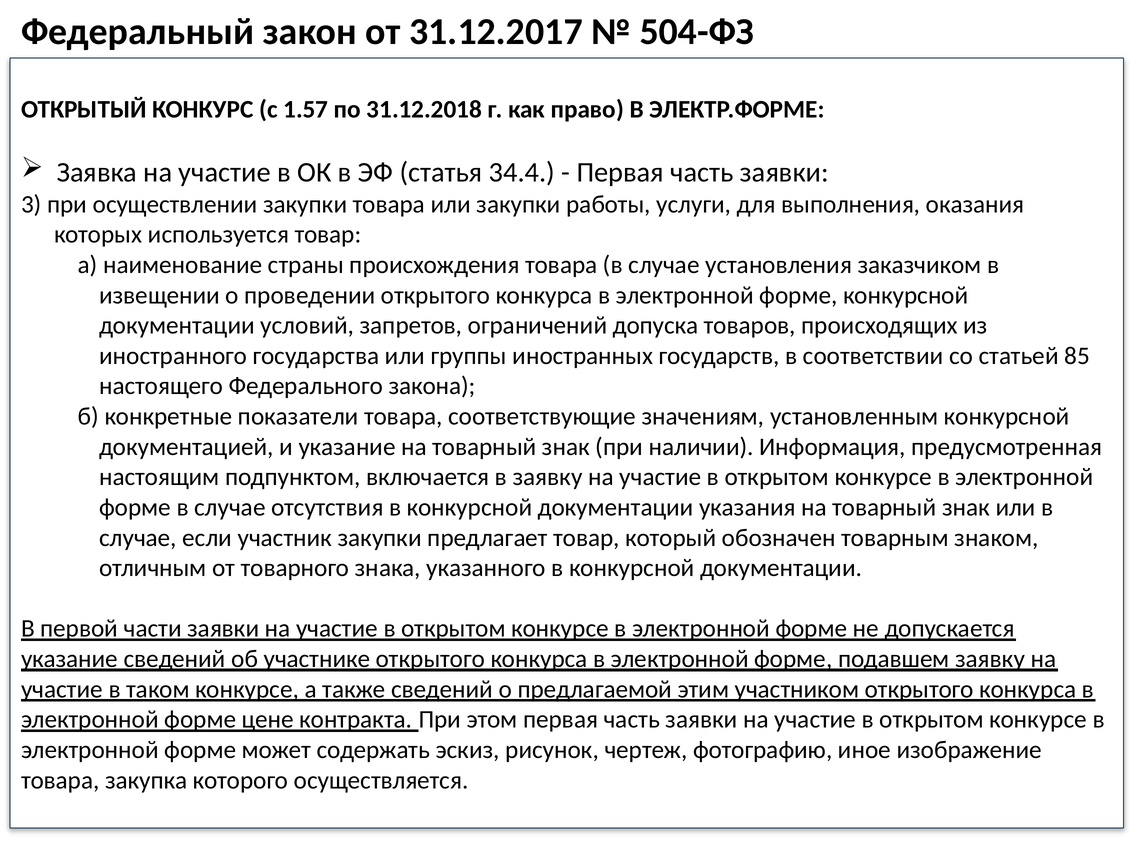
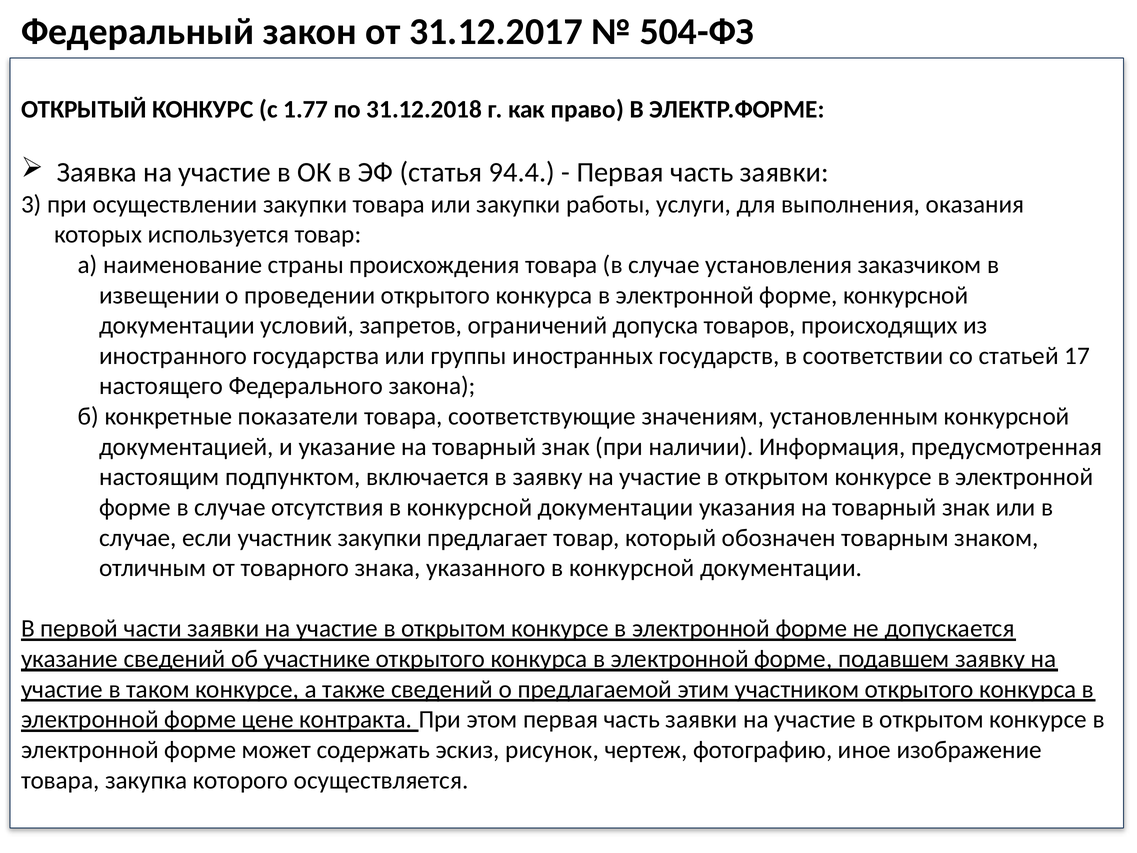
1.57: 1.57 -> 1.77
34.4: 34.4 -> 94.4
85: 85 -> 17
